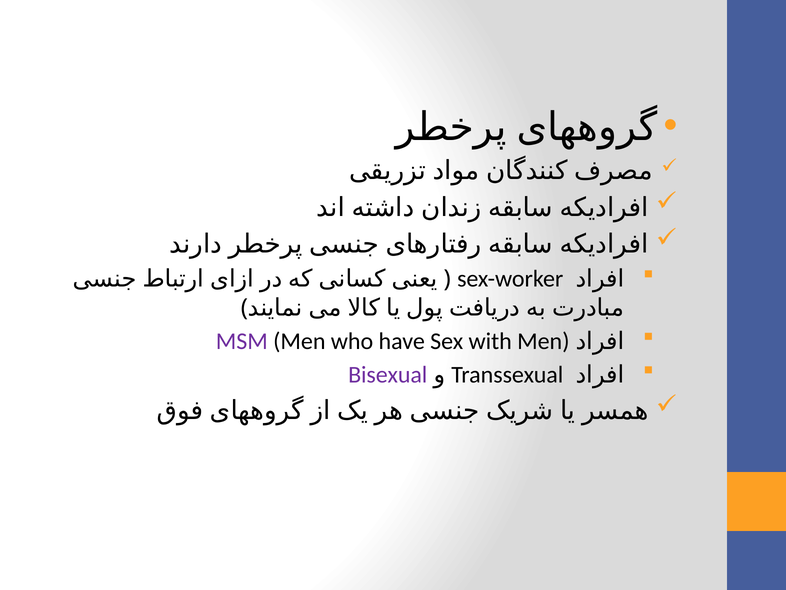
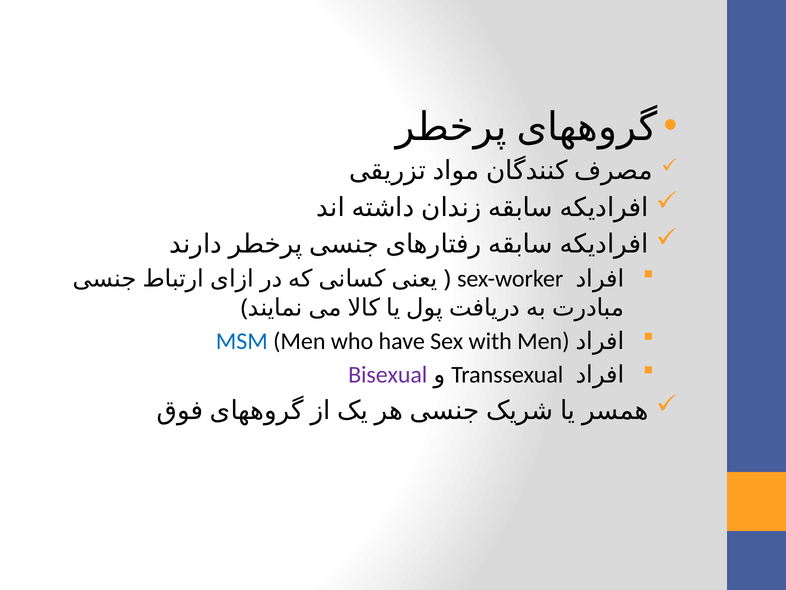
MSM colour: purple -> blue
